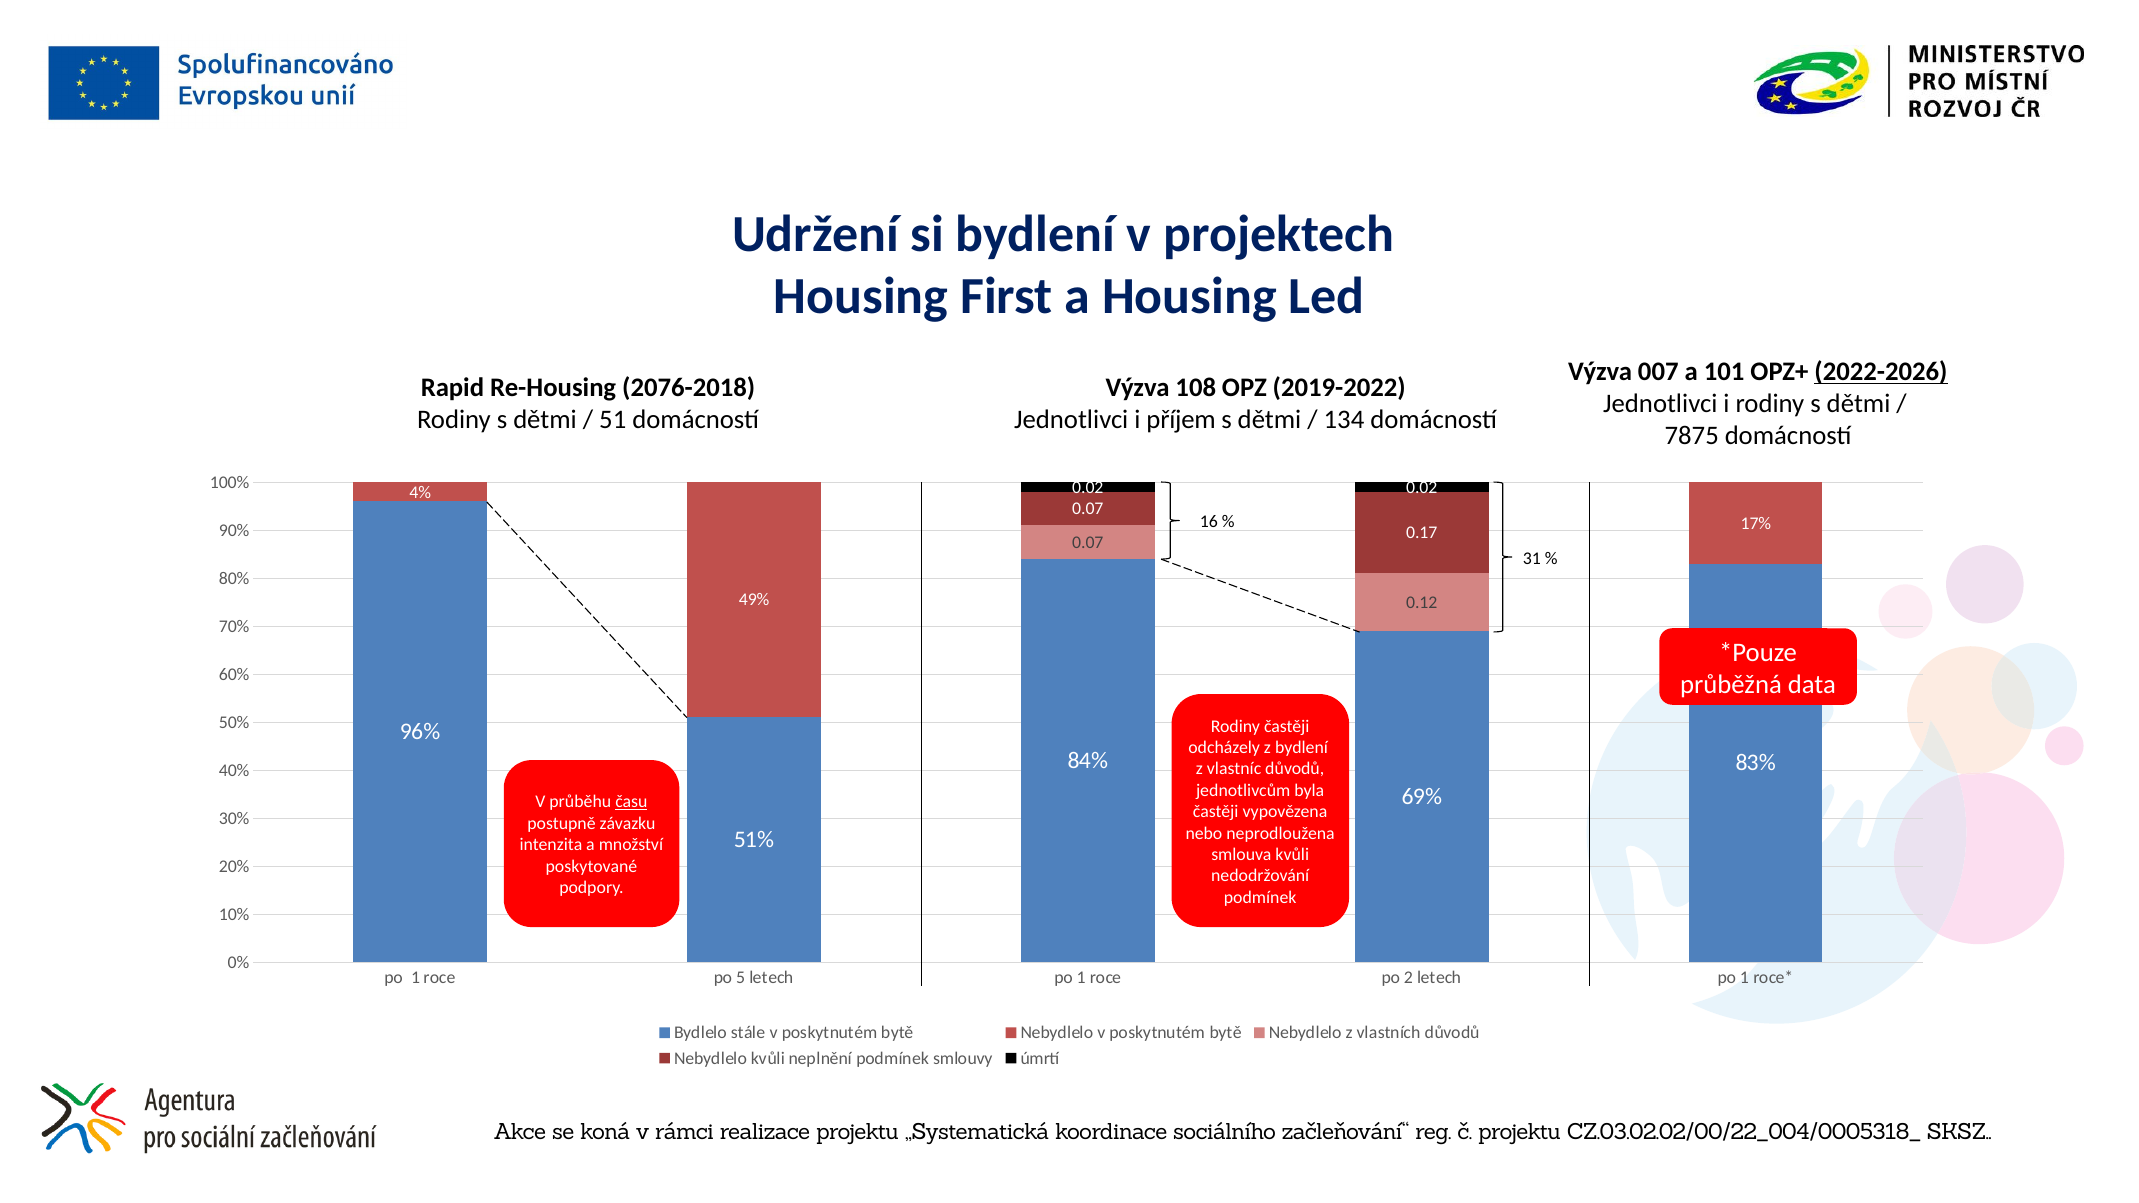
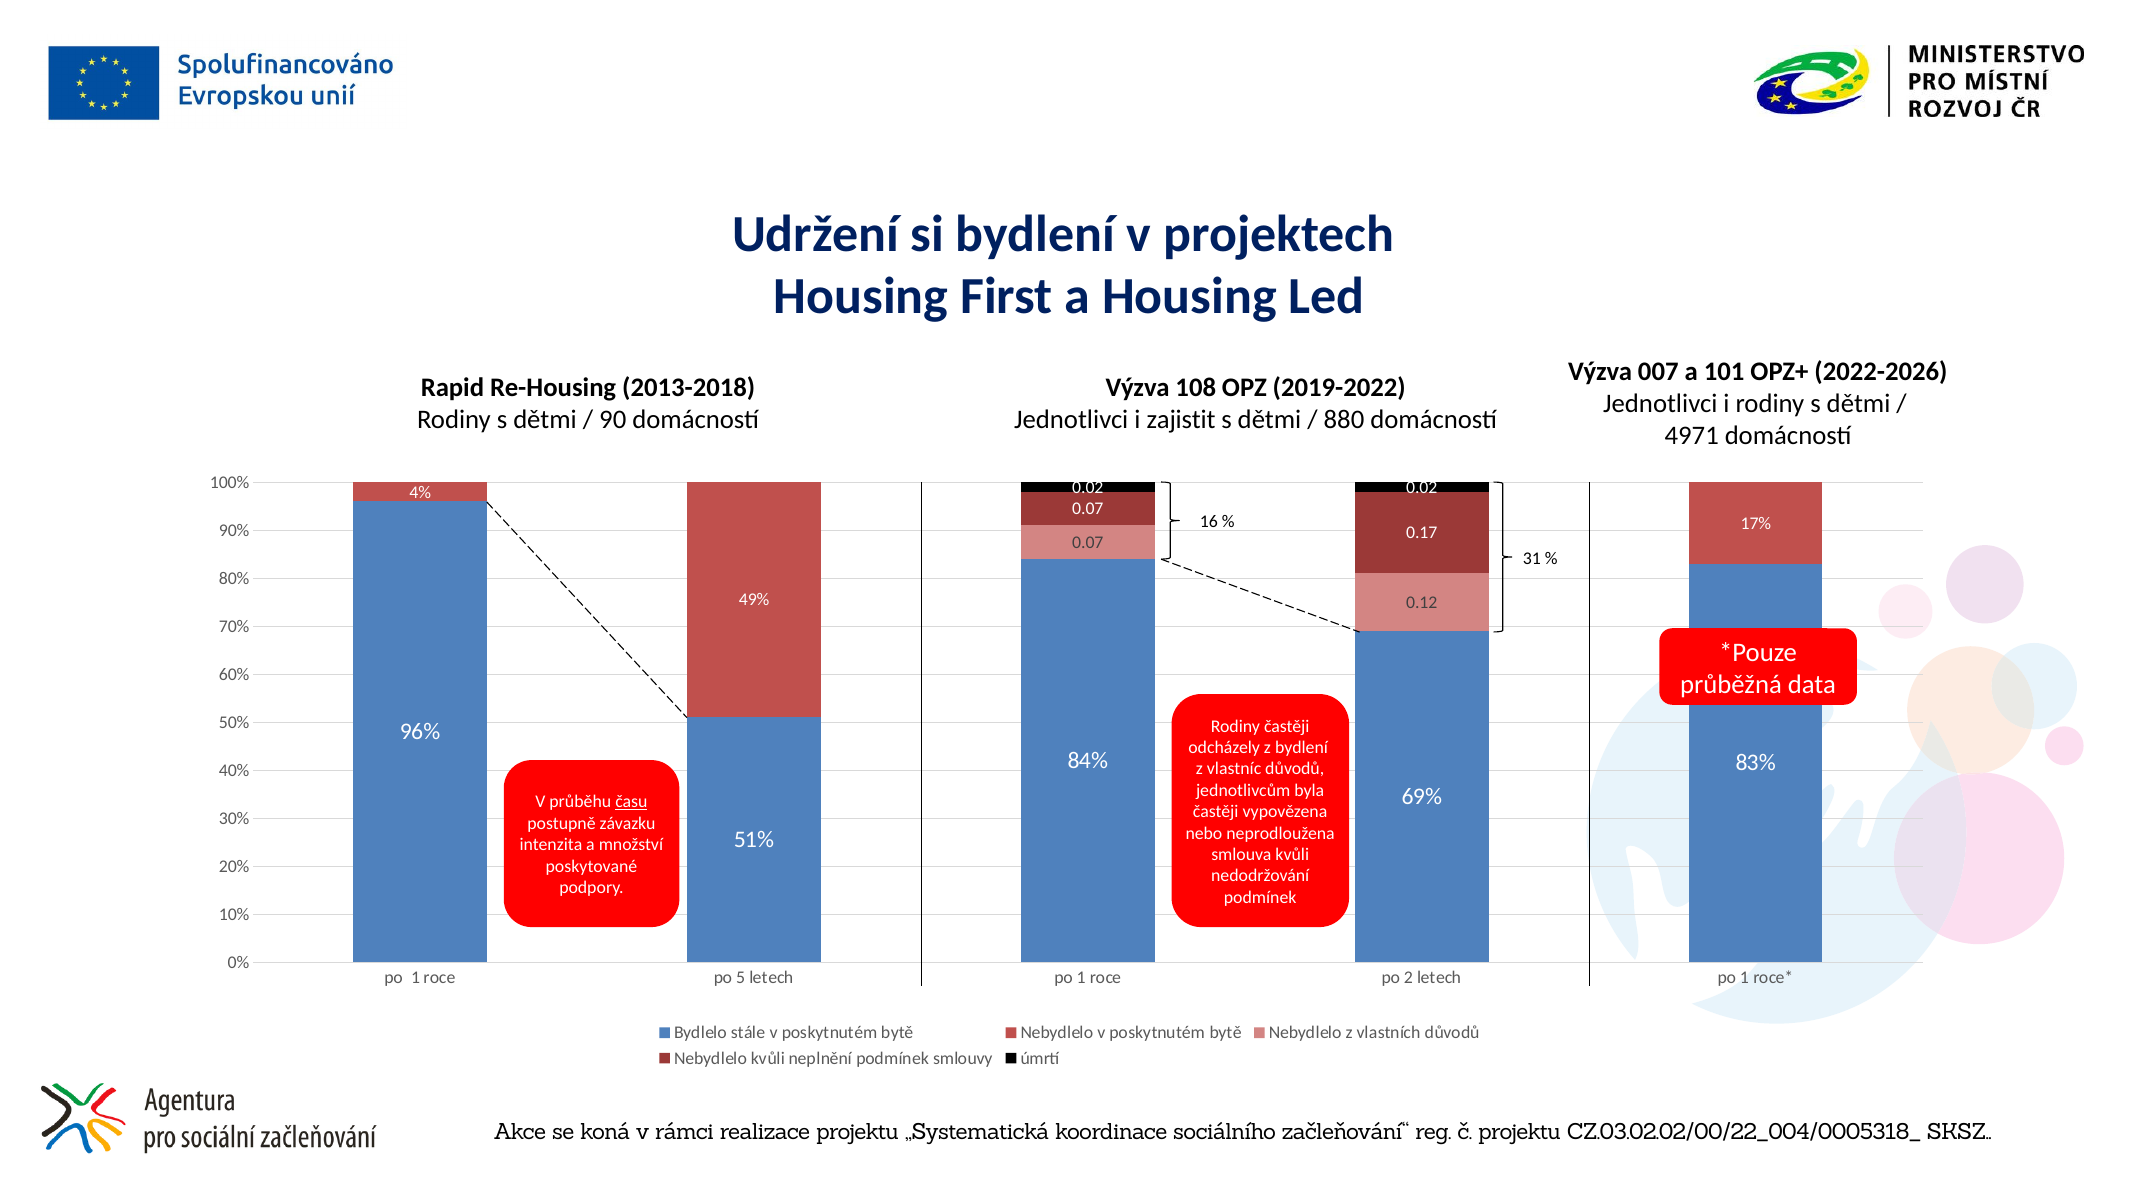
2022-2026 underline: present -> none
2076-2018: 2076-2018 -> 2013-2018
51: 51 -> 90
příjem: příjem -> zajistit
134: 134 -> 880
7875: 7875 -> 4971
